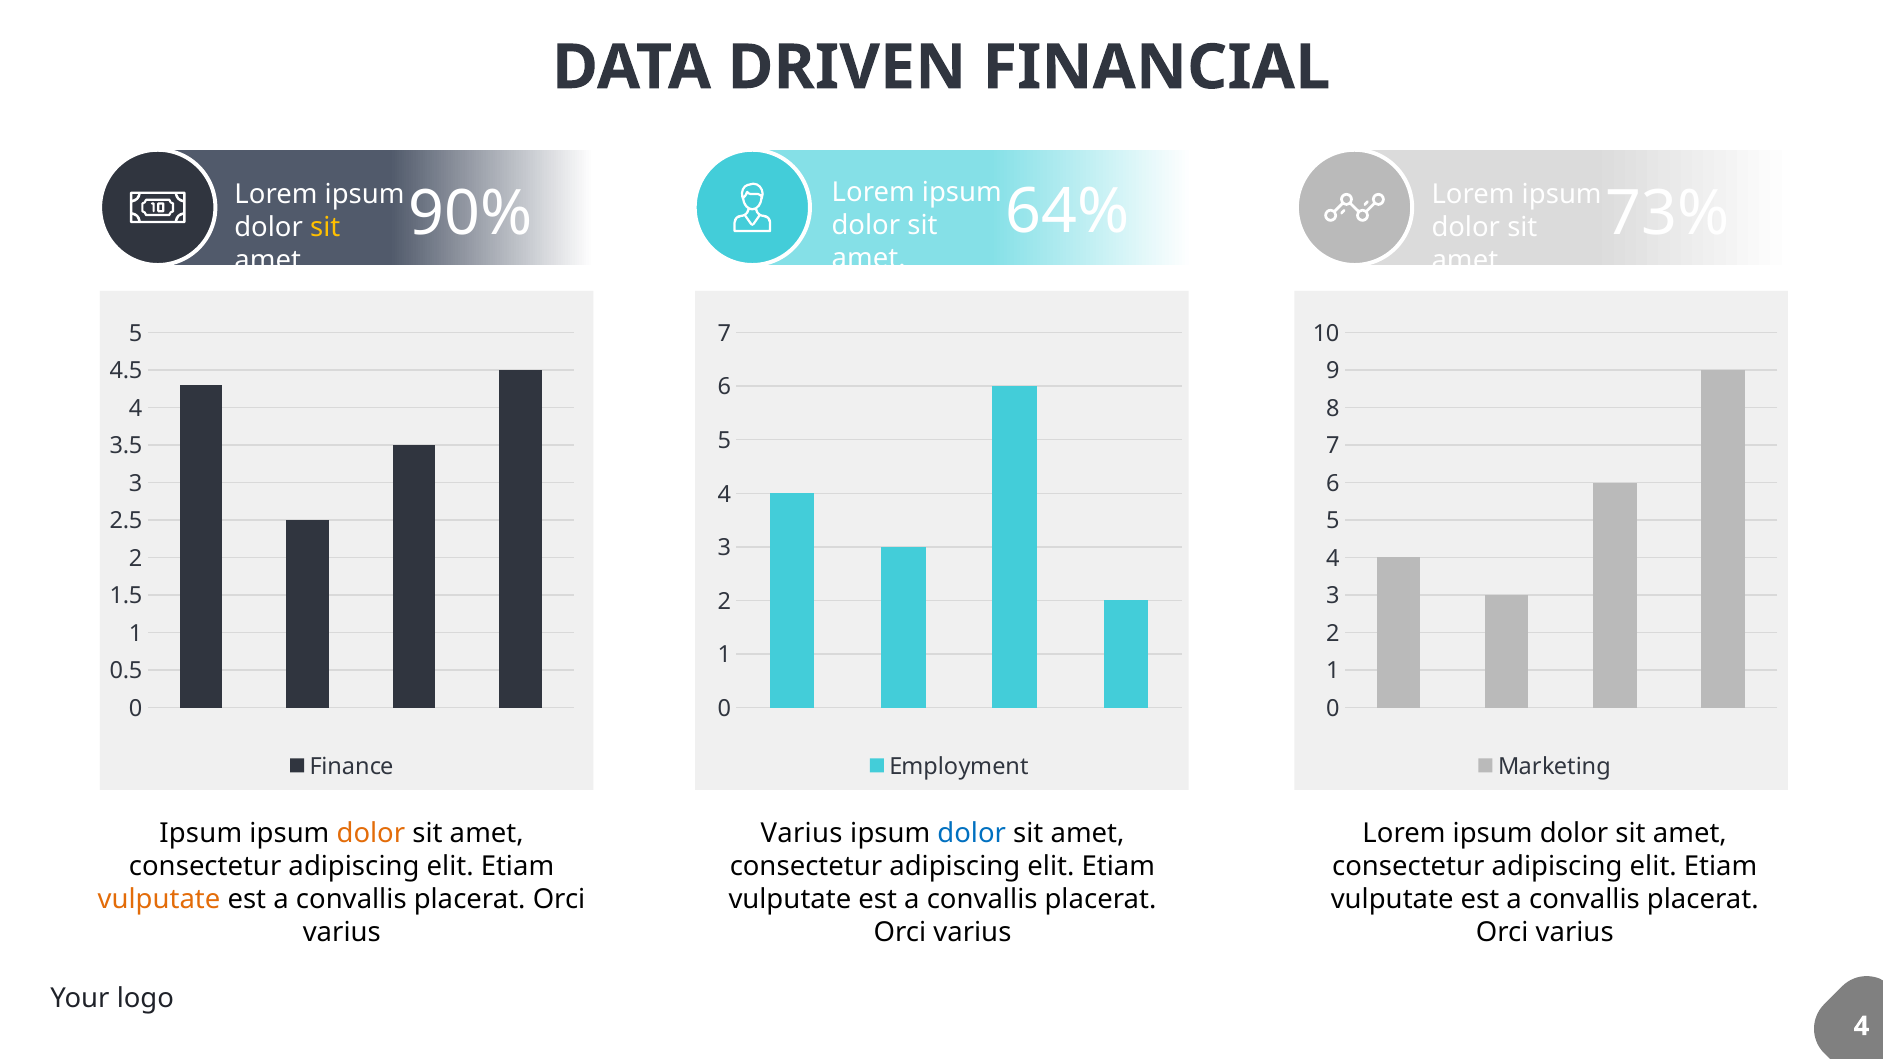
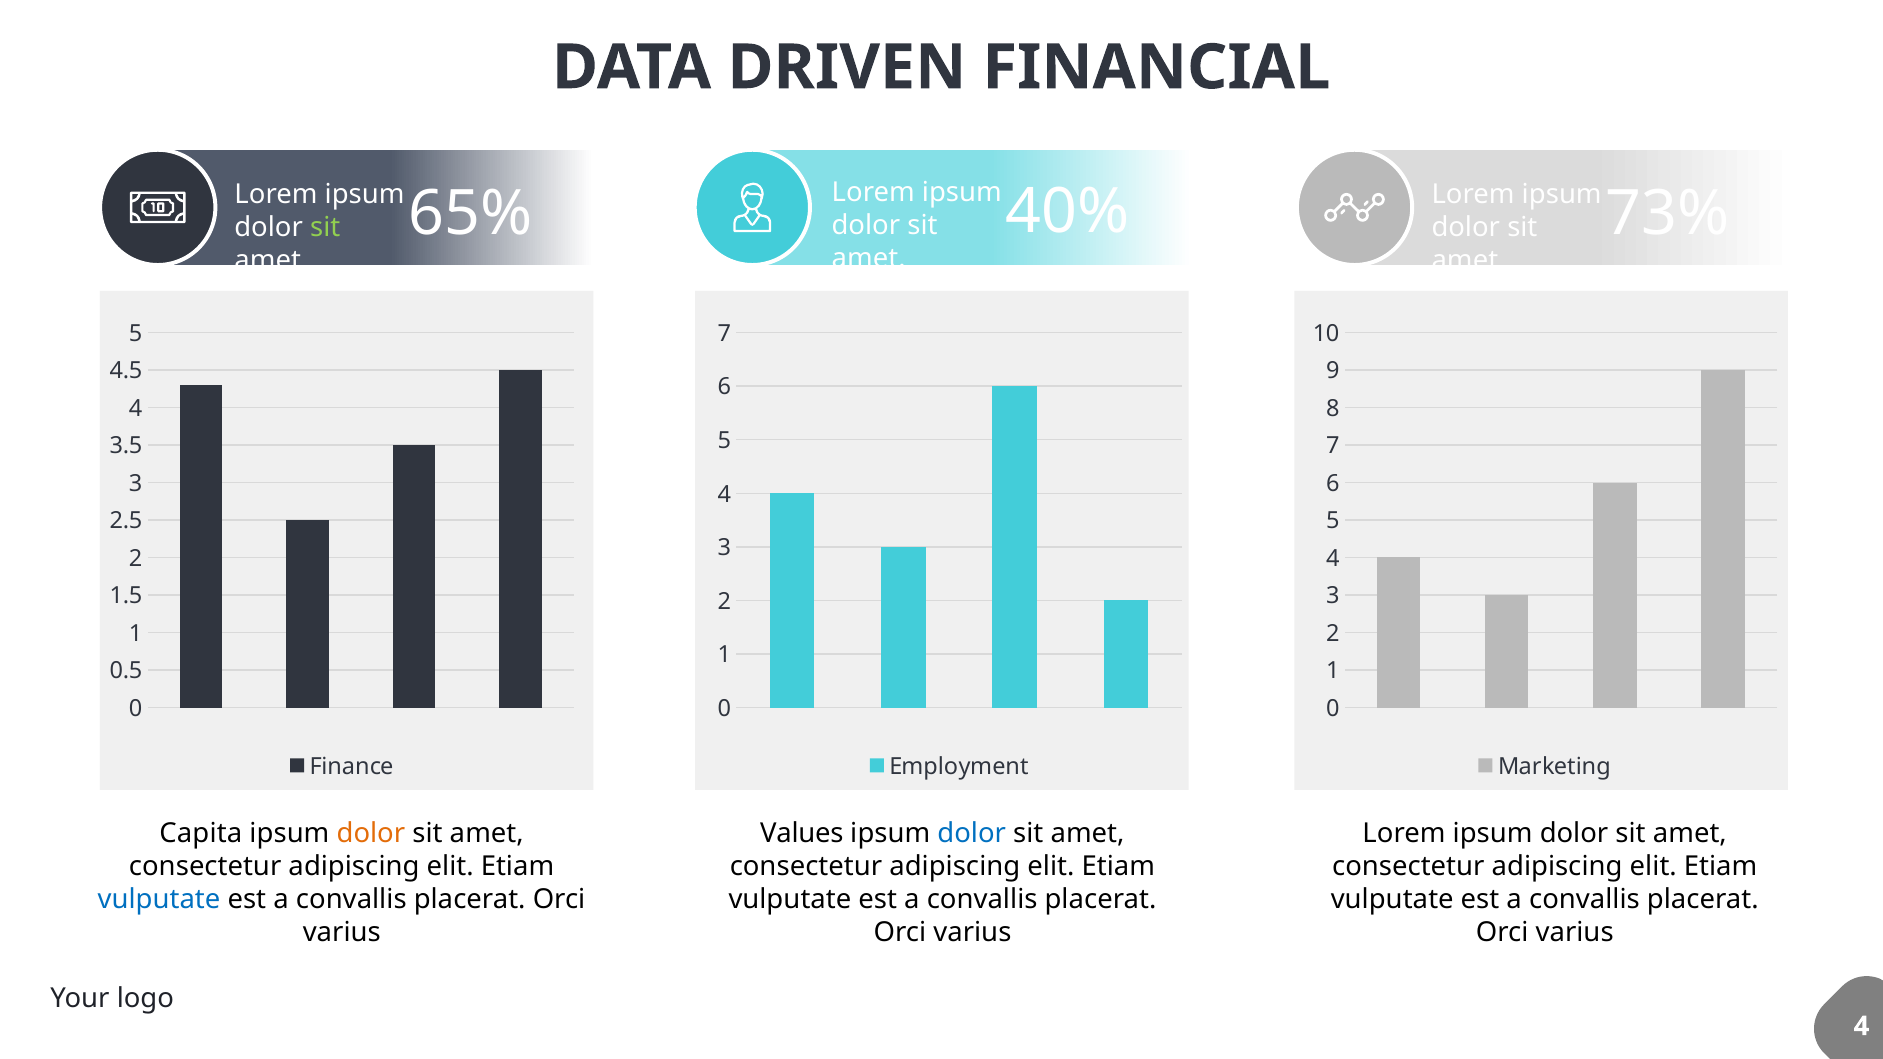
64%: 64% -> 40%
90%: 90% -> 65%
sit at (325, 227) colour: yellow -> light green
Ipsum at (201, 833): Ipsum -> Capita
Varius at (802, 833): Varius -> Values
vulputate at (159, 899) colour: orange -> blue
